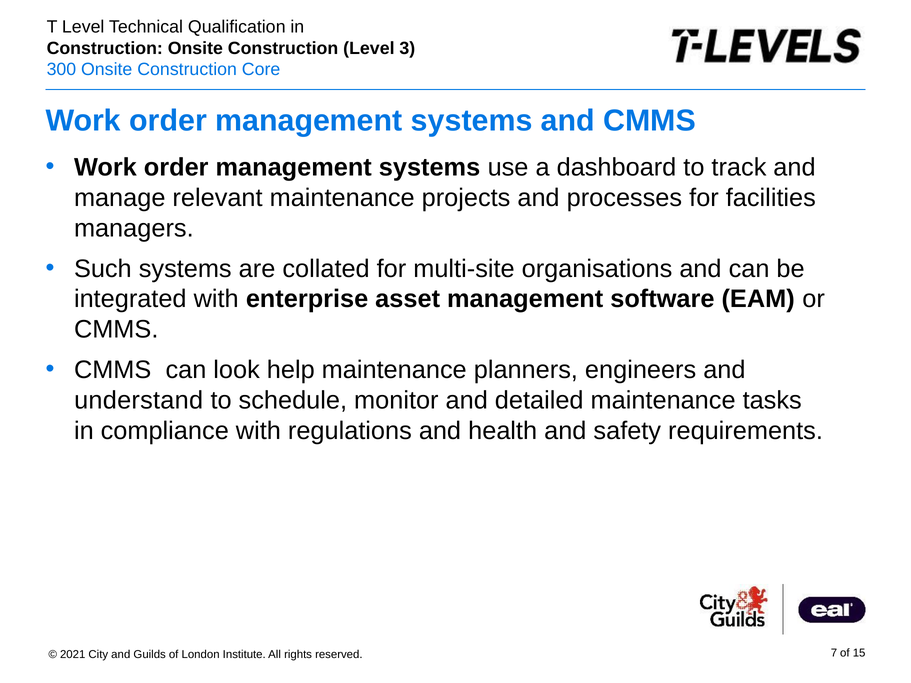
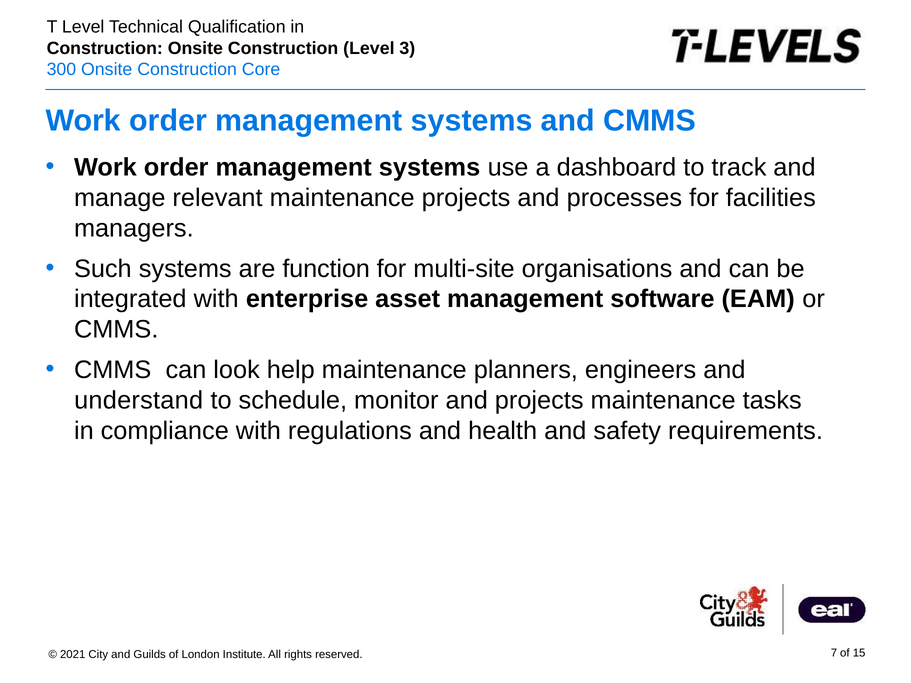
collated: collated -> function
and detailed: detailed -> projects
